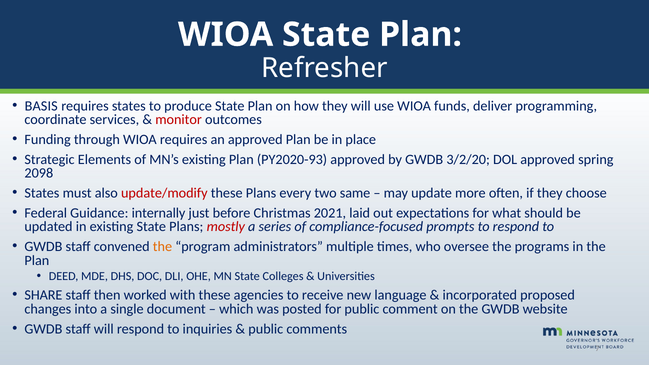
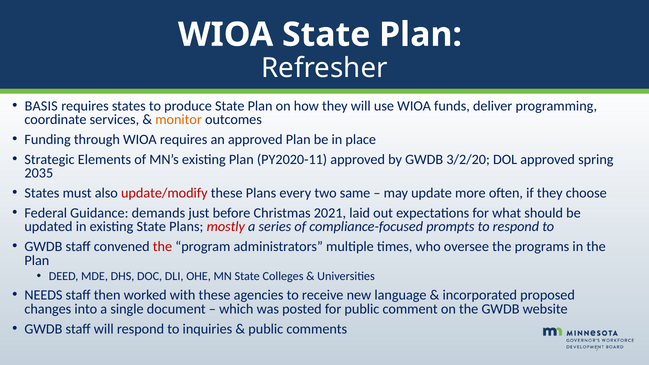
monitor colour: red -> orange
PY2020-93: PY2020-93 -> PY2020-11
2098: 2098 -> 2035
internally: internally -> demands
the at (162, 247) colour: orange -> red
SHARE: SHARE -> NEEDS
